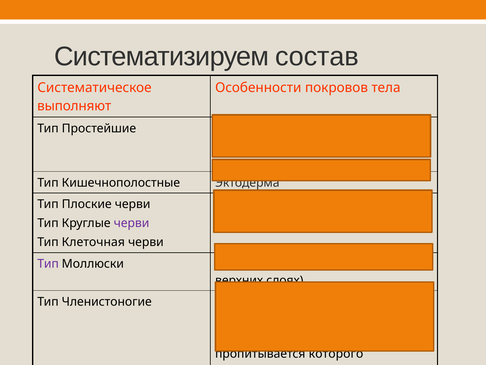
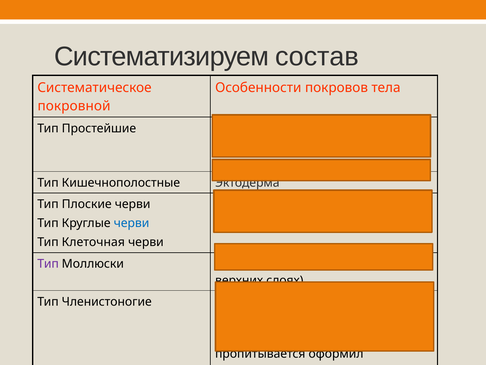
выполняют at (74, 106): выполняют -> покровной
черви at (132, 223) colour: purple -> blue
которого: которого -> оформил
